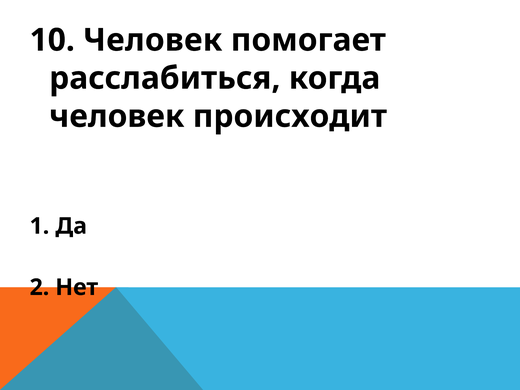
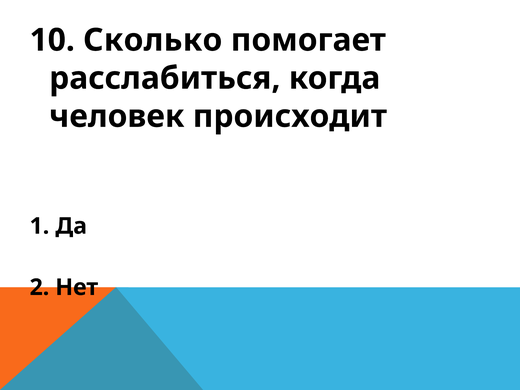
10 Человек: Человек -> Сколько
